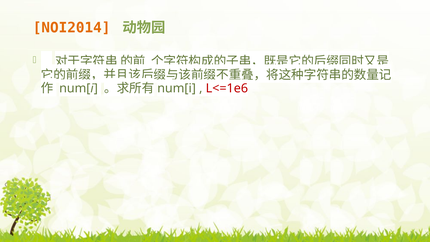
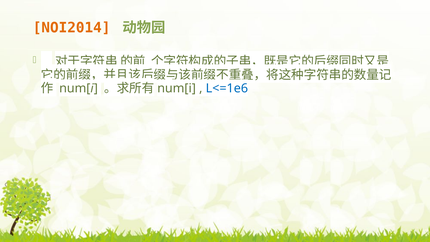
L<=1e6 colour: red -> blue
